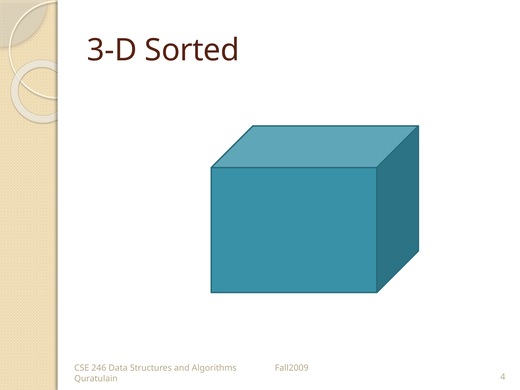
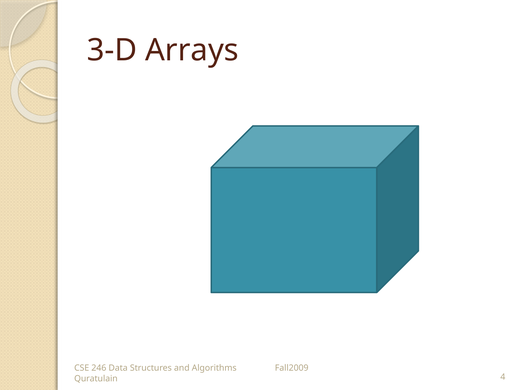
Sorted: Sorted -> Arrays
